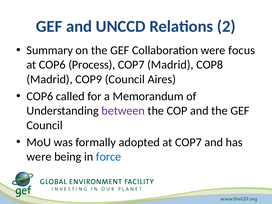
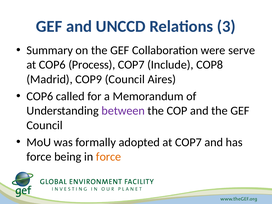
2: 2 -> 3
focus: focus -> serve
COP7 Madrid: Madrid -> Include
were at (39, 157): were -> force
force at (109, 157) colour: blue -> orange
